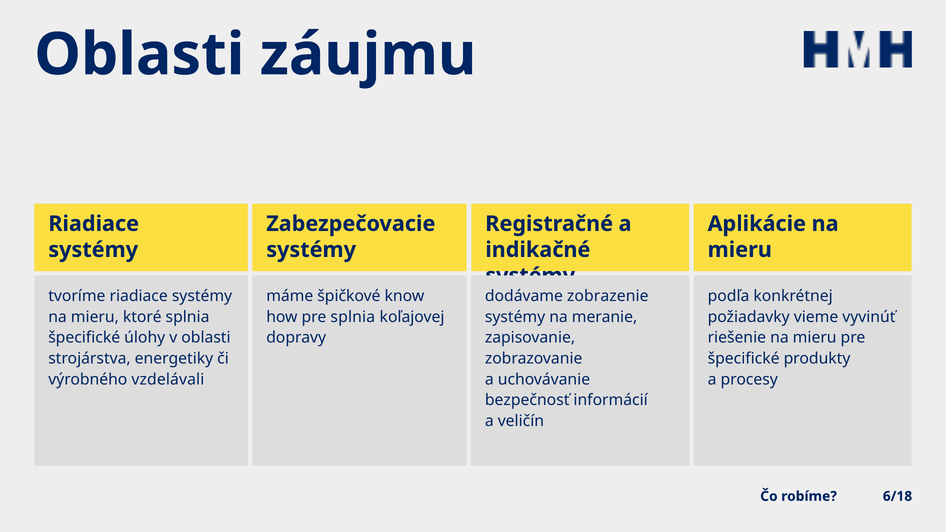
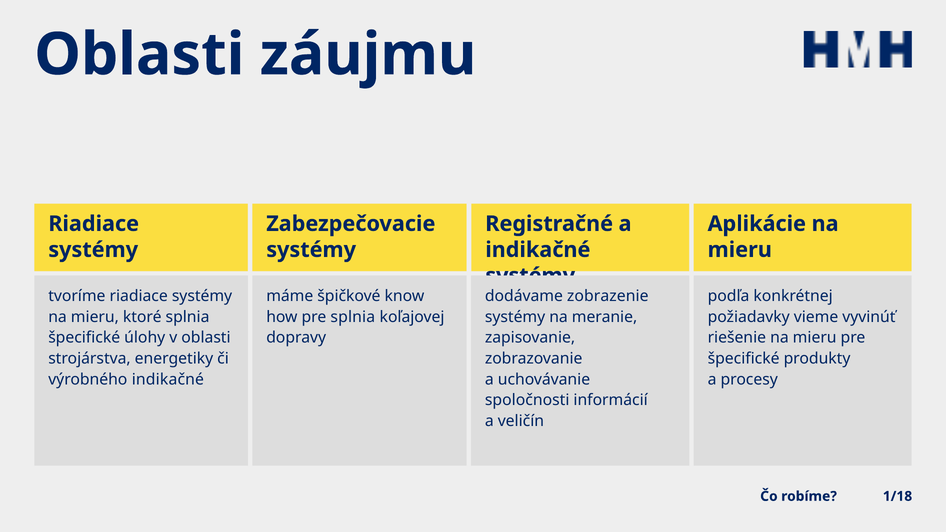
výrobného vzdelávali: vzdelávali -> indikačné
bezpečnosť: bezpečnosť -> spoločnosti
6/18: 6/18 -> 1/18
